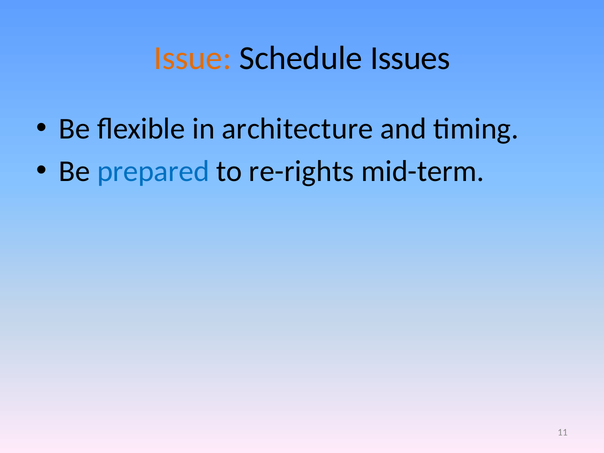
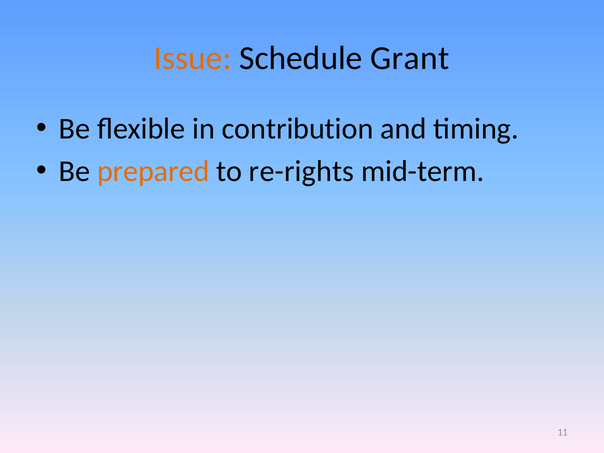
Issues: Issues -> Grant
architecture: architecture -> contribution
prepared colour: blue -> orange
